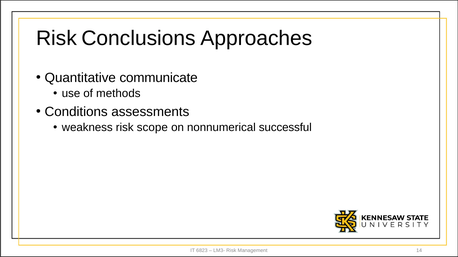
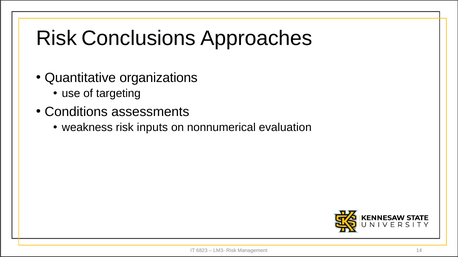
communicate: communicate -> organizations
methods: methods -> targeting
scope: scope -> inputs
successful: successful -> evaluation
